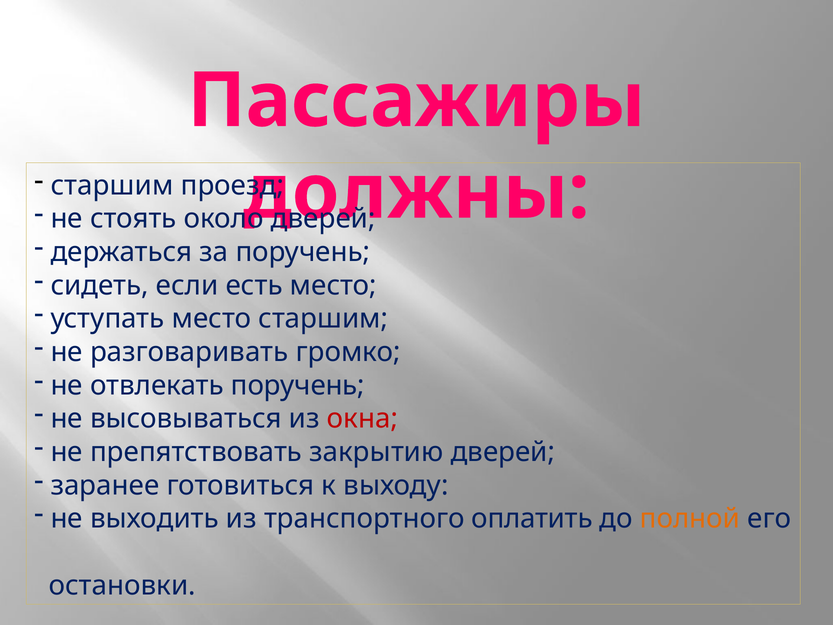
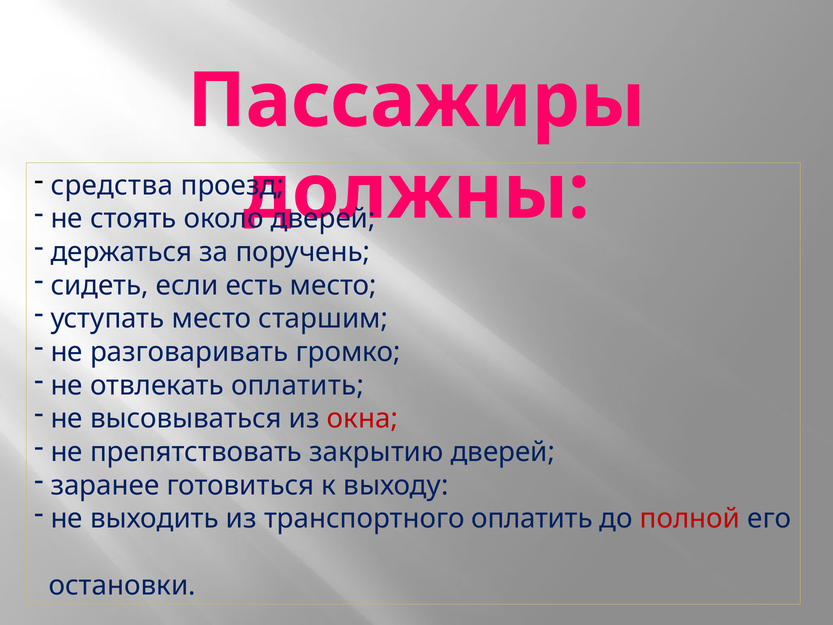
старшим at (112, 185): старшим -> средства
отвлекать поручень: поручень -> оплатить
полной colour: orange -> red
